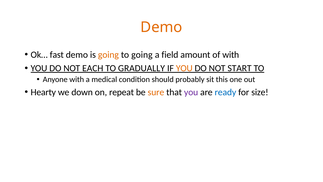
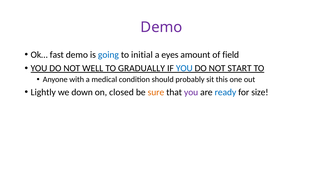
Demo at (161, 27) colour: orange -> purple
going at (108, 55) colour: orange -> blue
to going: going -> initial
field: field -> eyes
of with: with -> field
EACH: EACH -> WELL
YOU at (184, 68) colour: orange -> blue
Hearty: Hearty -> Lightly
repeat: repeat -> closed
